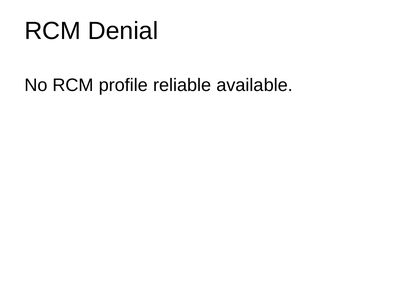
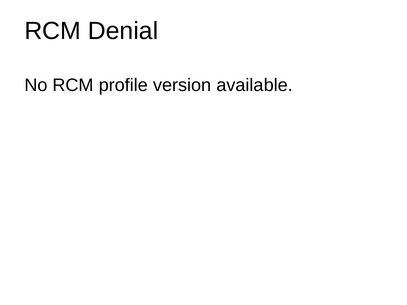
reliable: reliable -> version
